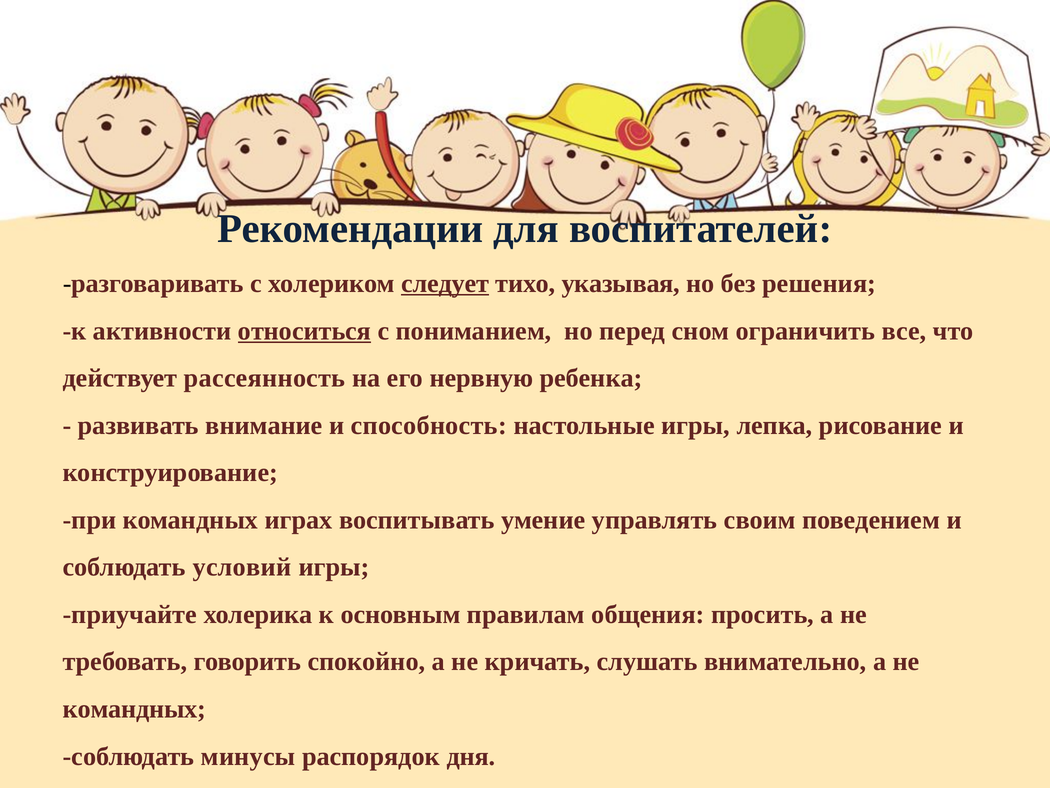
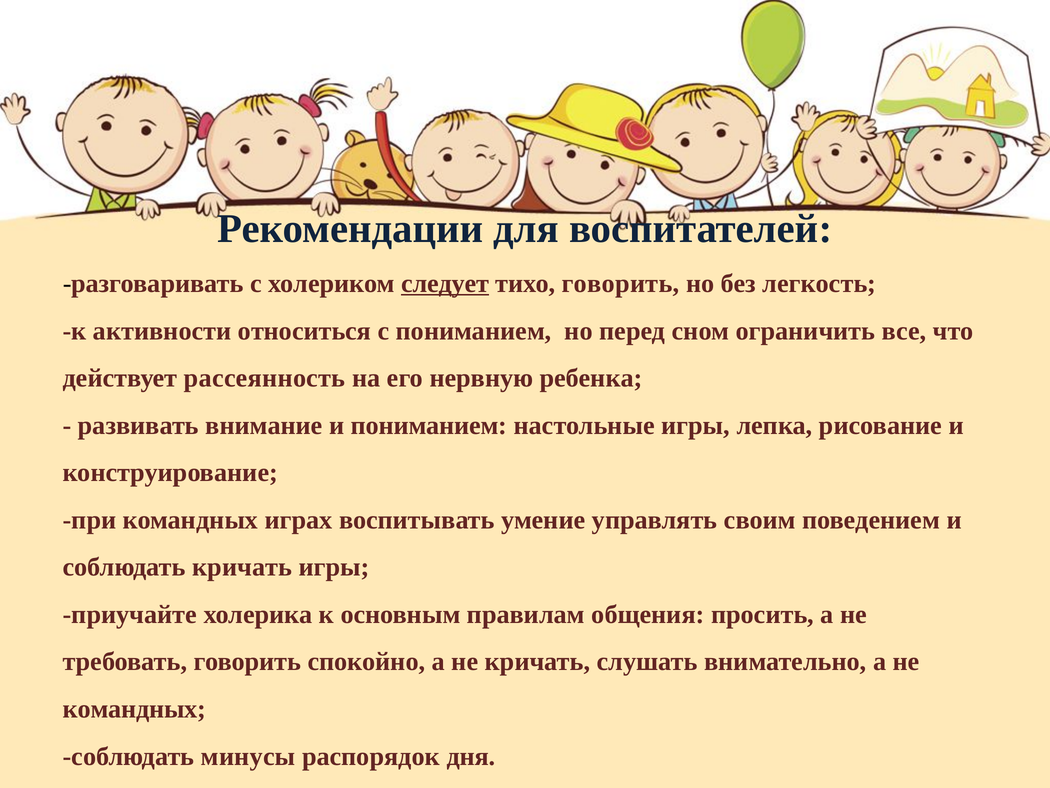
тихо указывая: указывая -> говорить
решения: решения -> легкость
относиться underline: present -> none
и способность: способность -> пониманием
соблюдать условий: условий -> кричать
